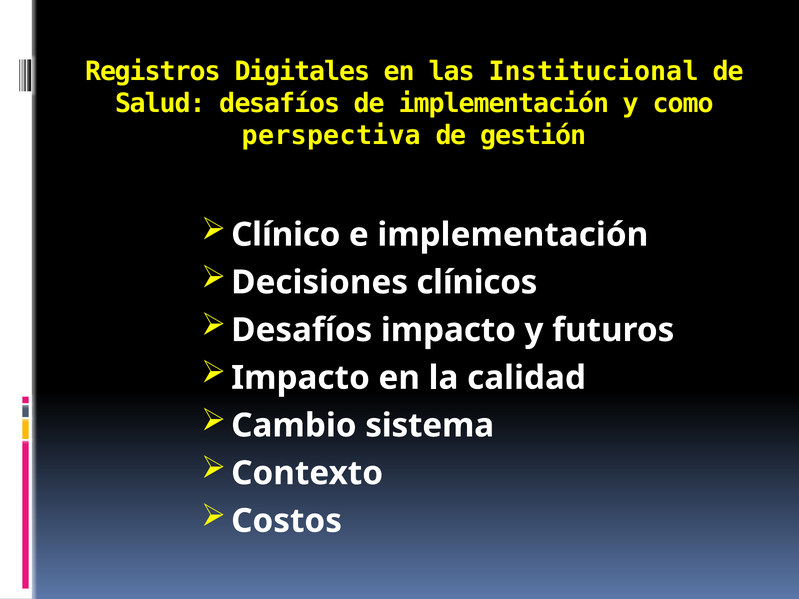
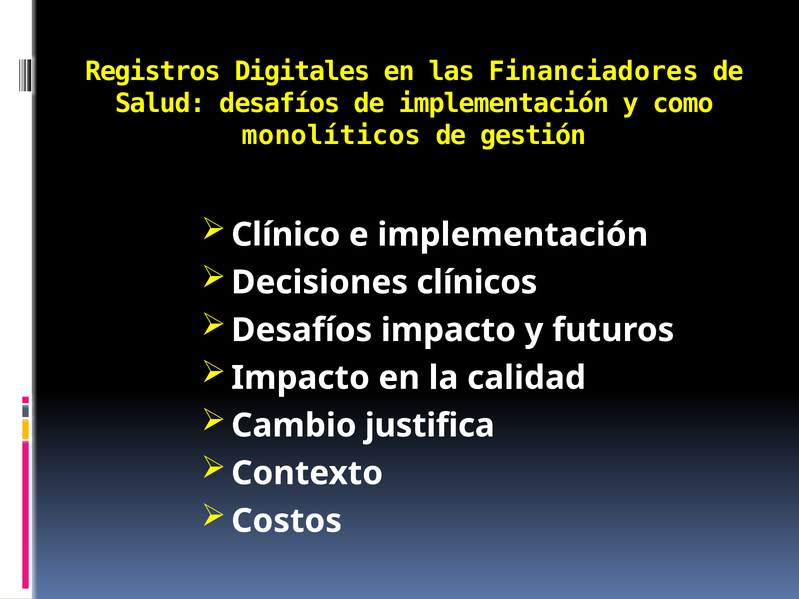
Institucional: Institucional -> Financiadores
perspectiva: perspectiva -> monolíticos
sistema: sistema -> justifica
